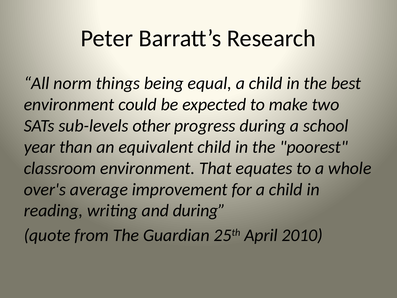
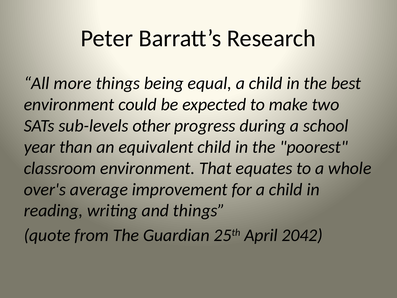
norm: norm -> more
and during: during -> things
2010: 2010 -> 2042
